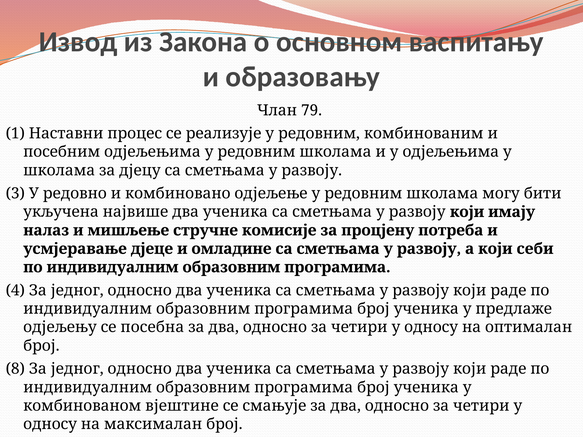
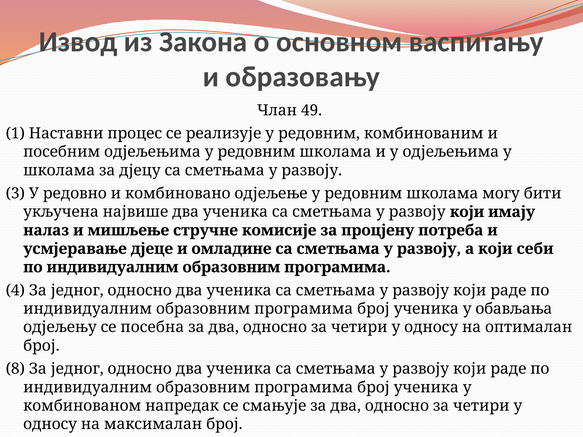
79: 79 -> 49
предлаже: предлаже -> обављања
вјештине: вјештине -> напредак
